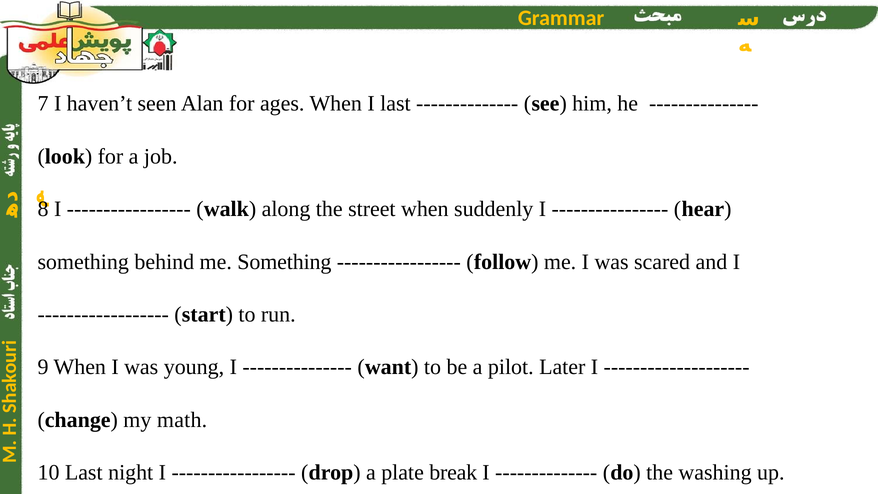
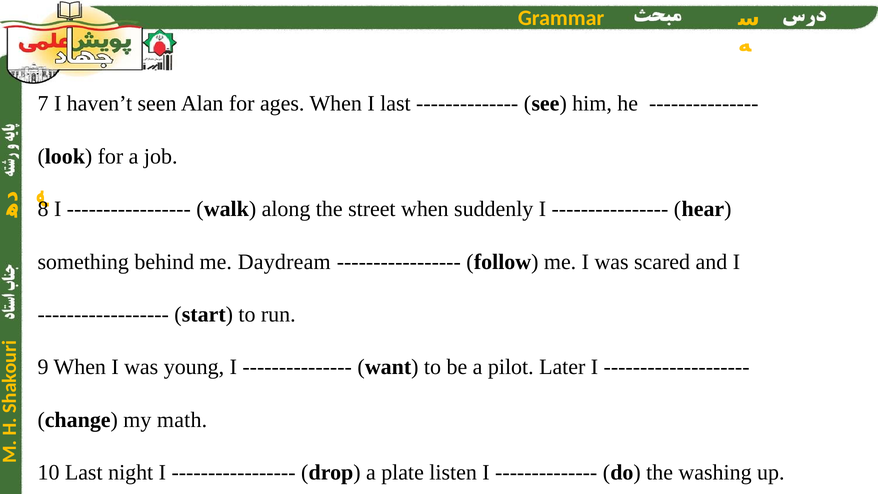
me Something: Something -> Daydream
plate break: break -> listen
